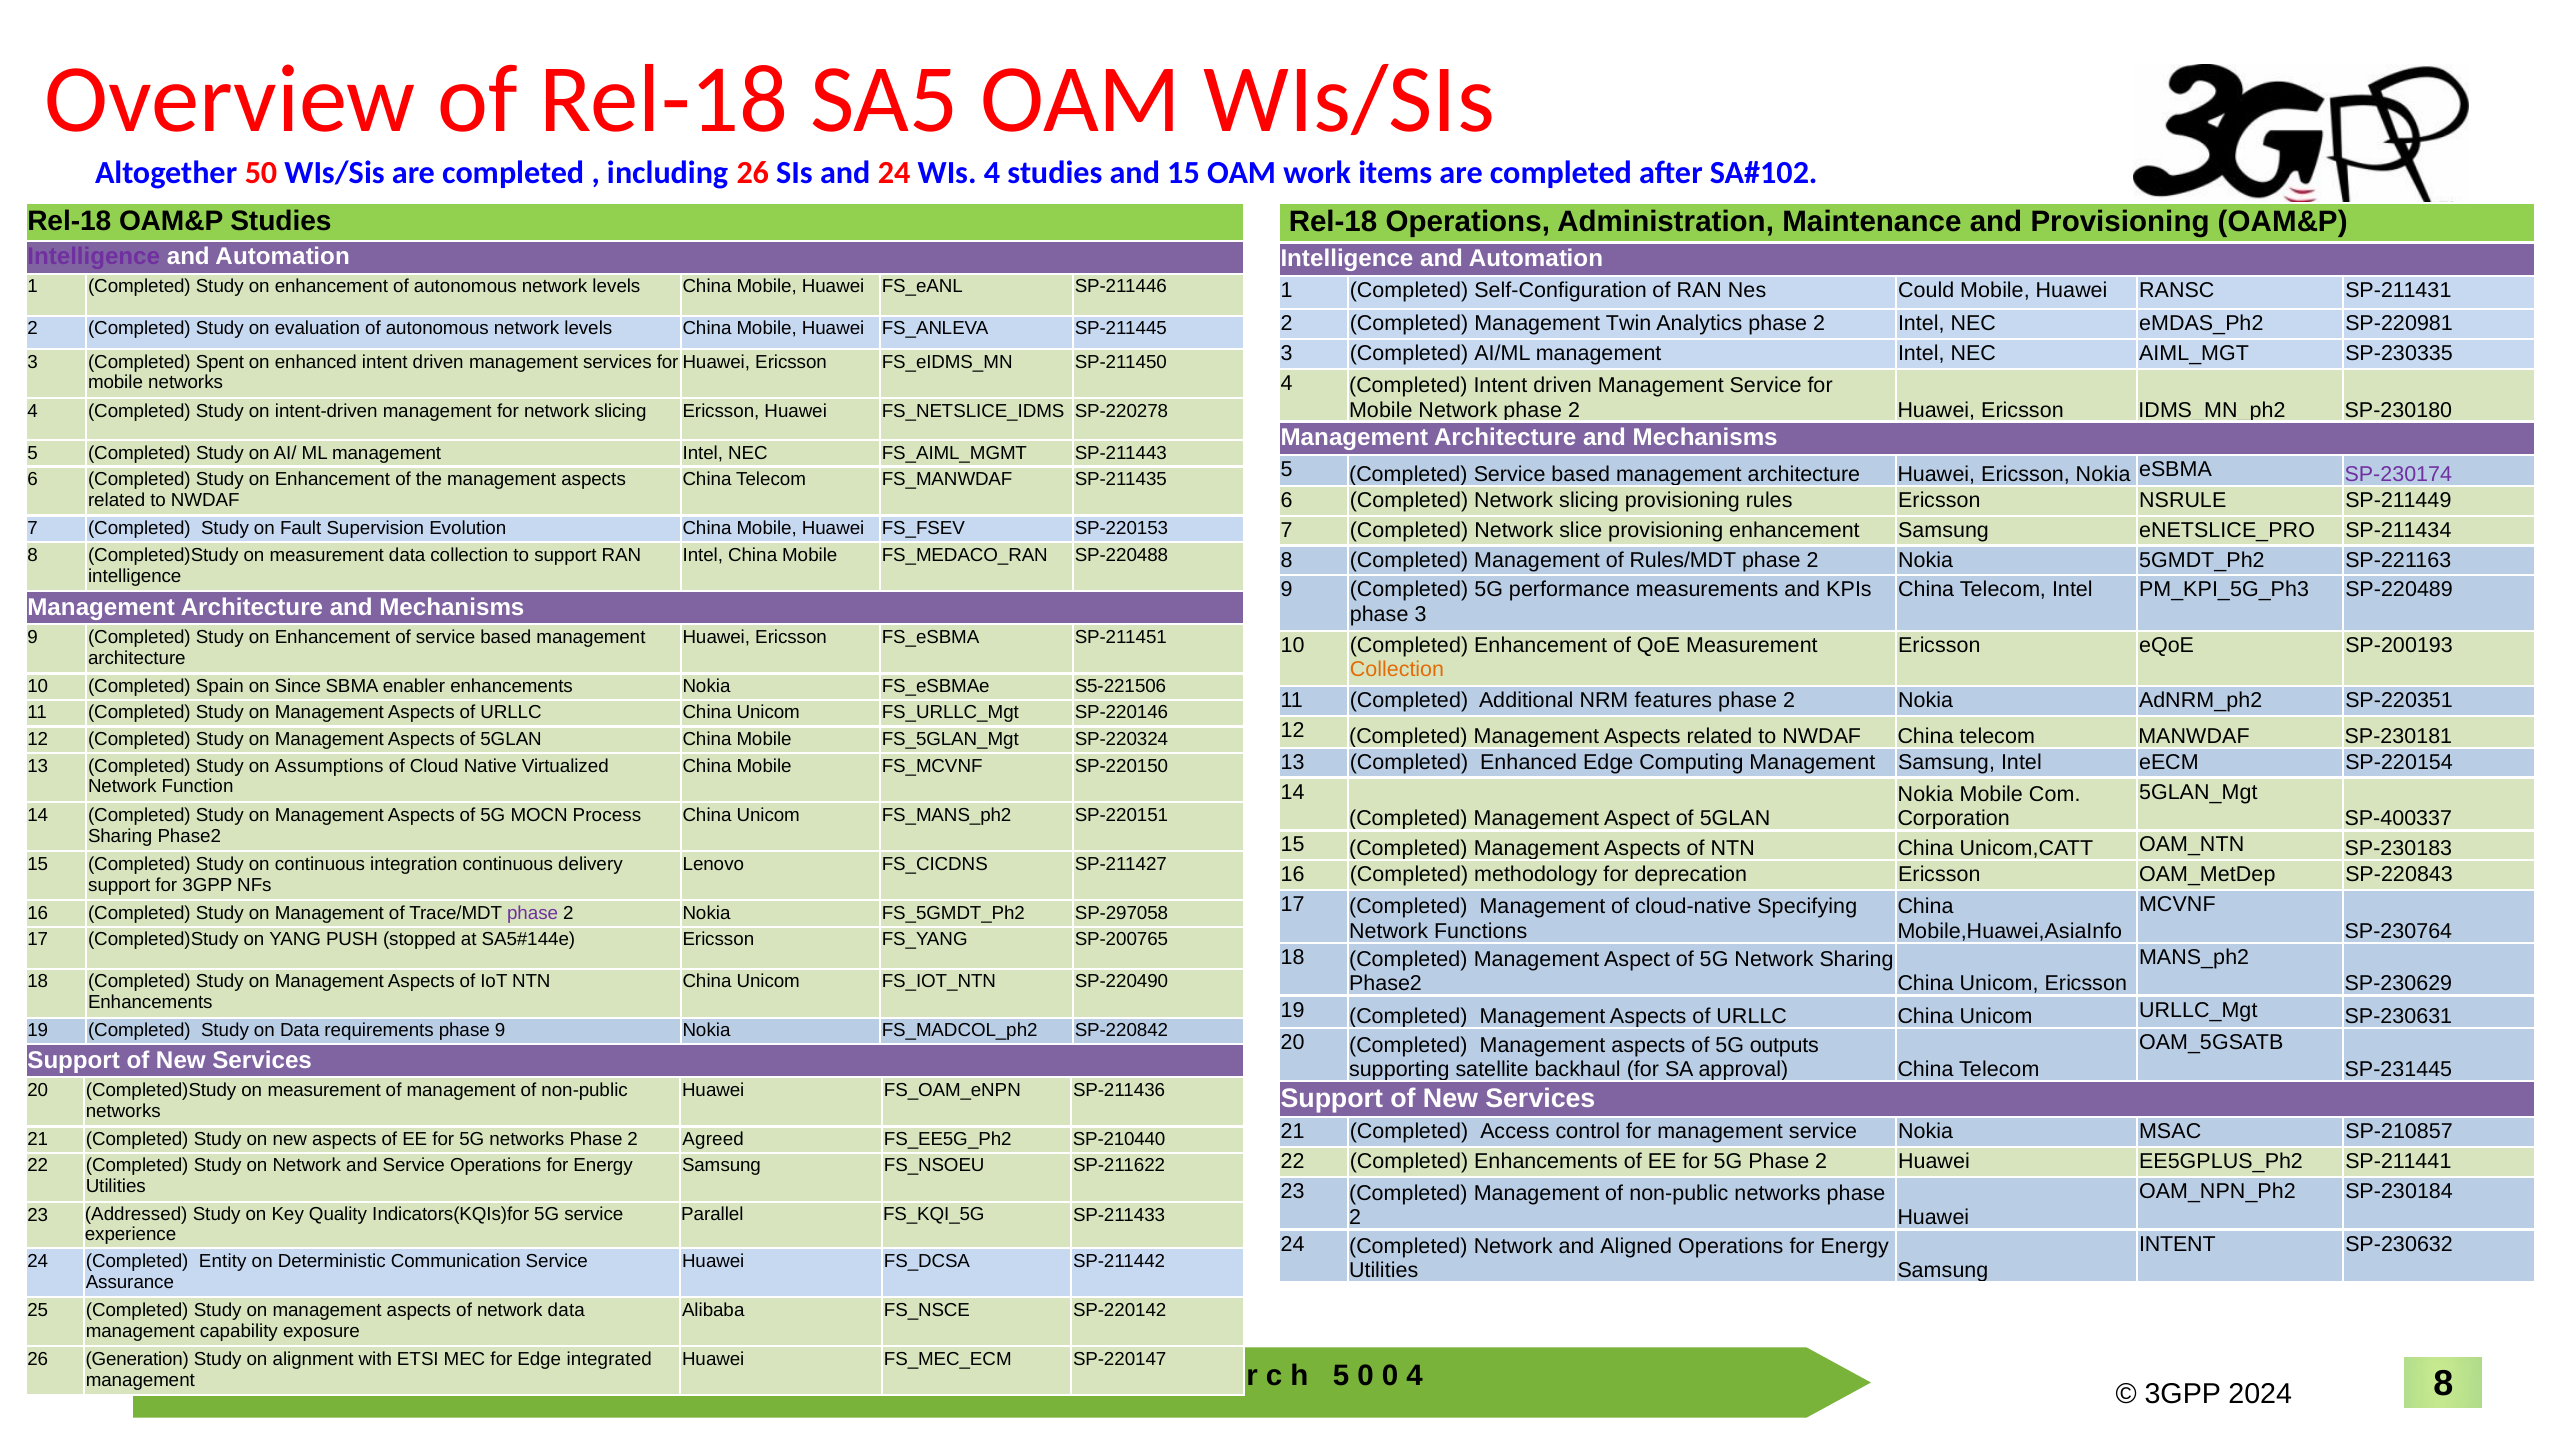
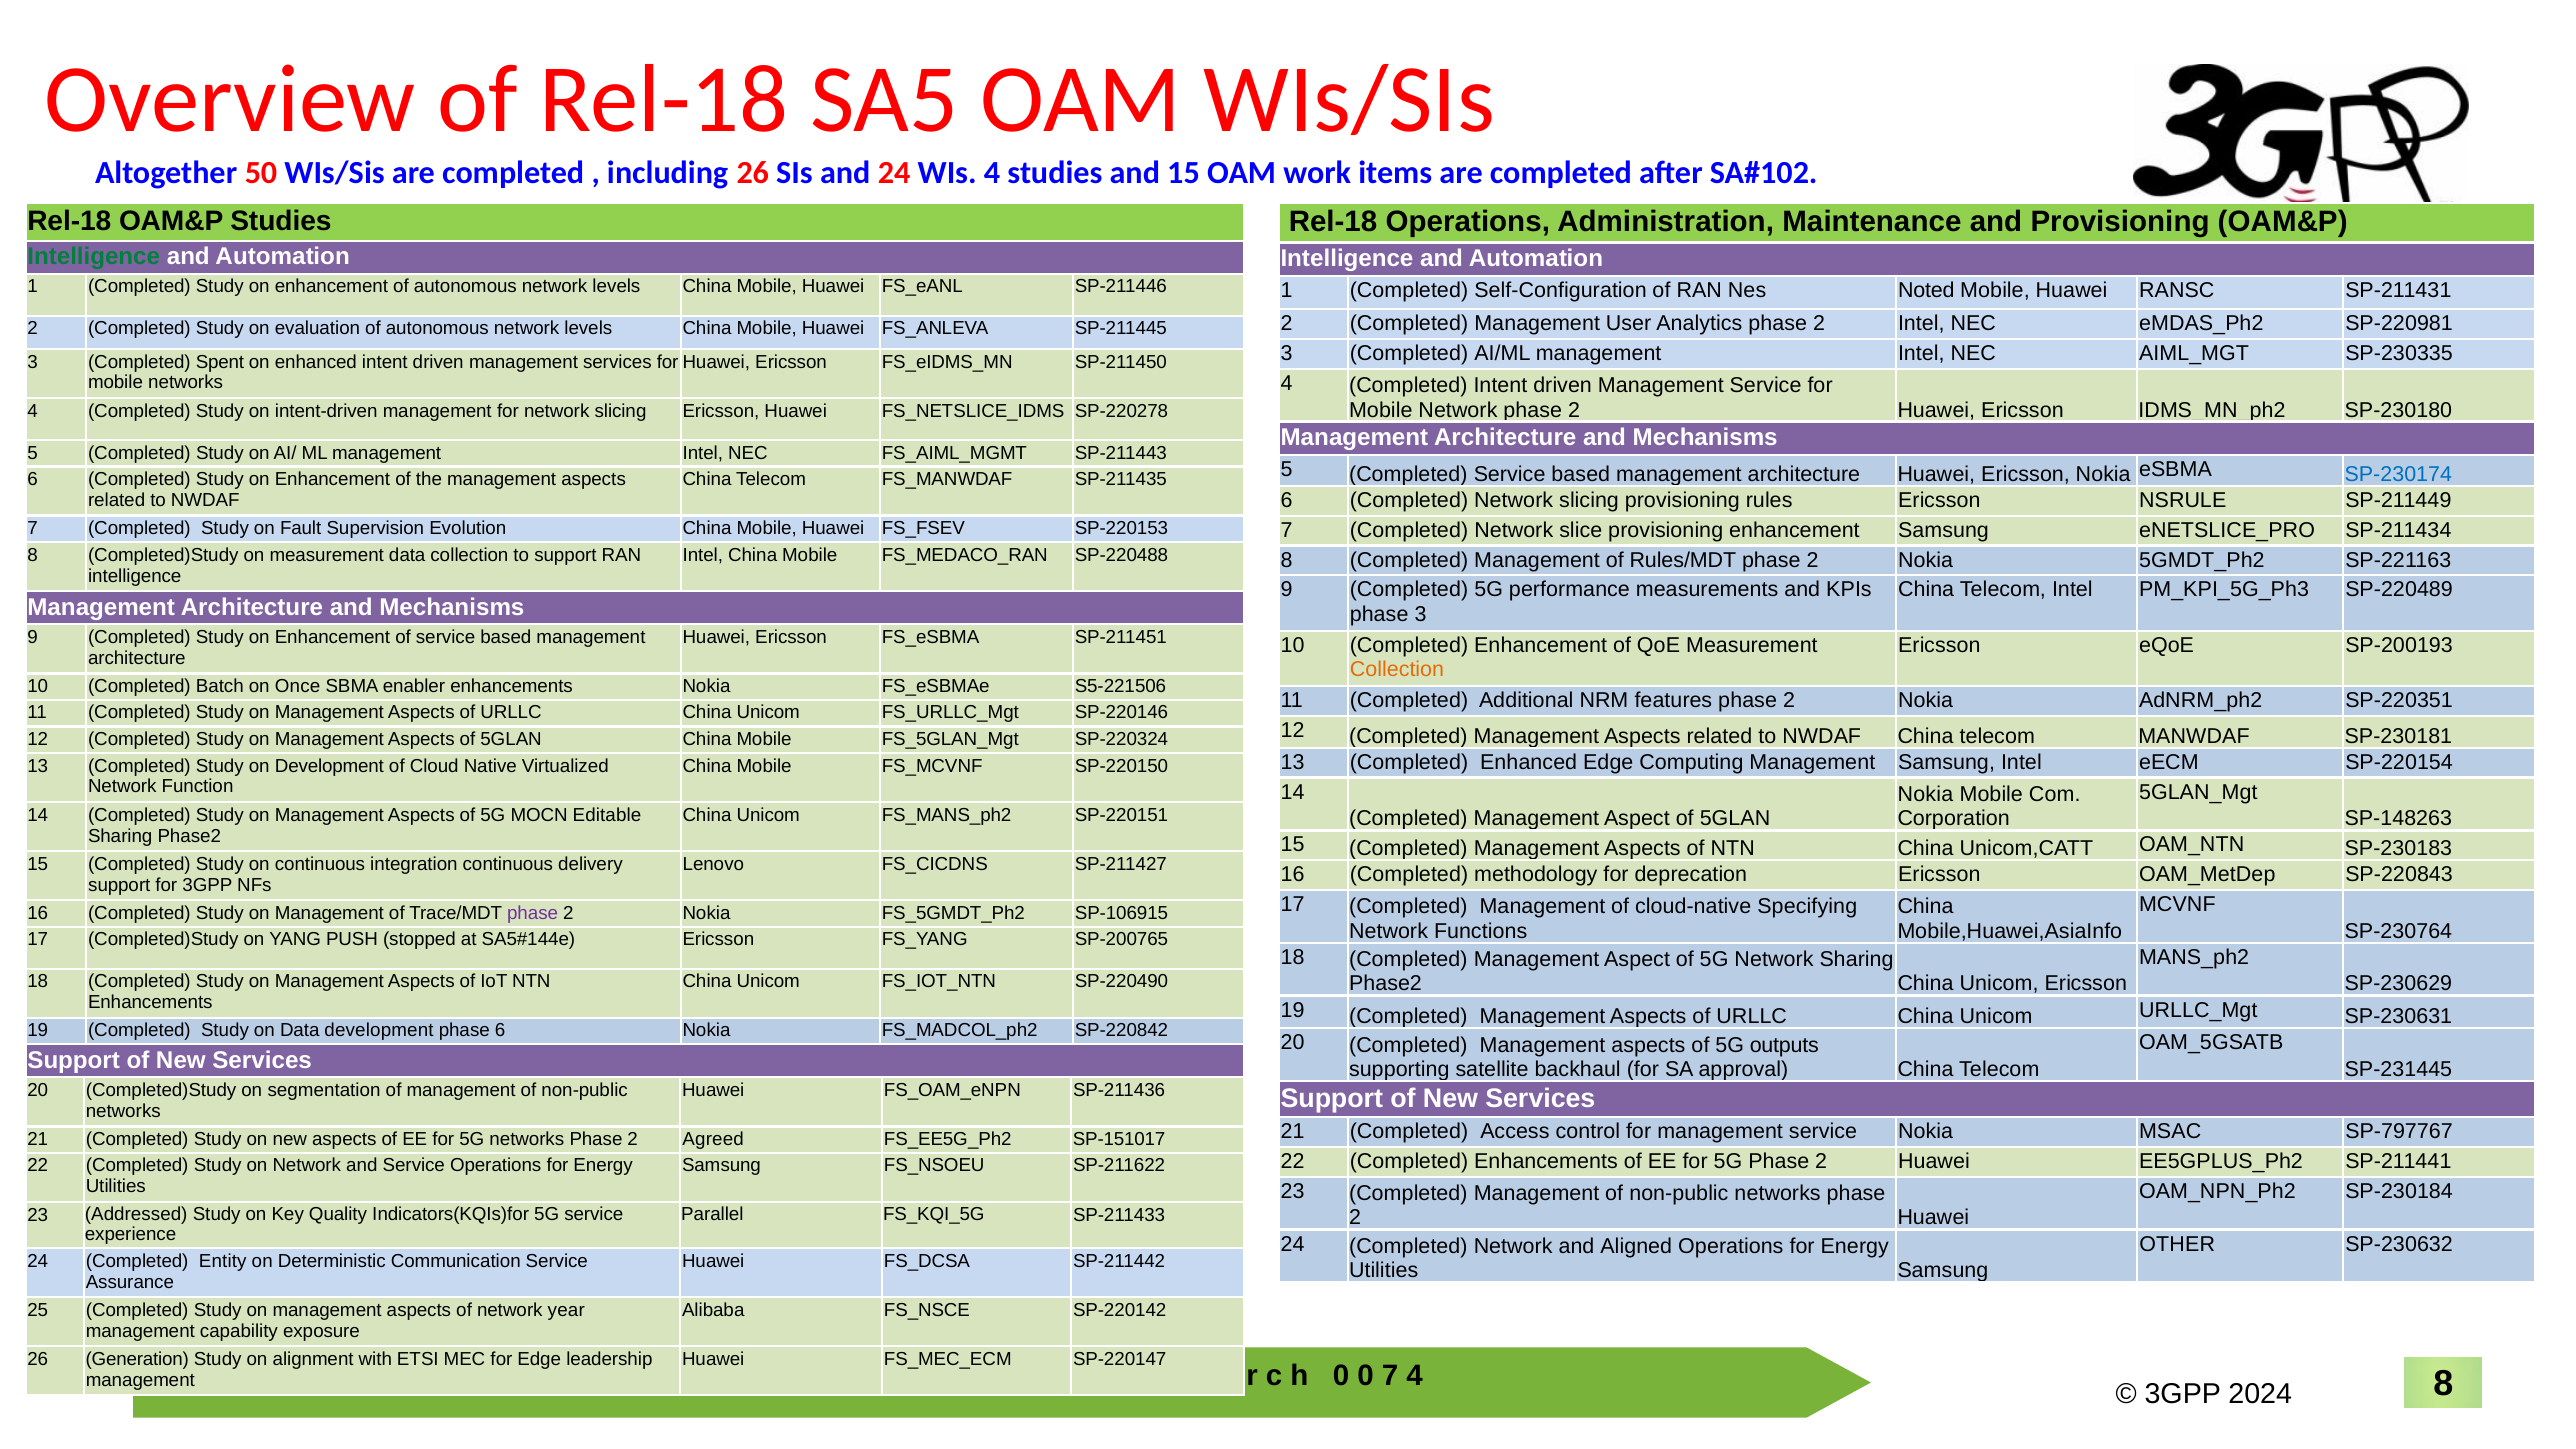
Intelligence at (94, 257) colour: purple -> green
Could: Could -> Noted
Twin: Twin -> User
SP-230174 colour: purple -> blue
Spain: Spain -> Batch
Since: Since -> Once
on Assumptions: Assumptions -> Development
Process: Process -> Editable
SP-400337: SP-400337 -> SP-148263
SP-297058: SP-297058 -> SP-106915
Data requirements: requirements -> development
phase 9: 9 -> 6
20 Completed)Study on measurement: measurement -> segmentation
SP-210857: SP-210857 -> SP-797767
SP-210440: SP-210440 -> SP-151017
INTENT at (2177, 1244): INTENT -> OTHER
network data: data -> year
integrated: integrated -> leadership
5 at (1341, 1376): 5 -> 0
0 at (1390, 1376): 0 -> 7
